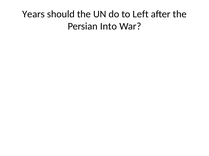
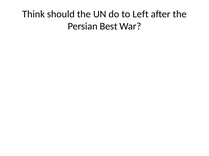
Years: Years -> Think
Into: Into -> Best
